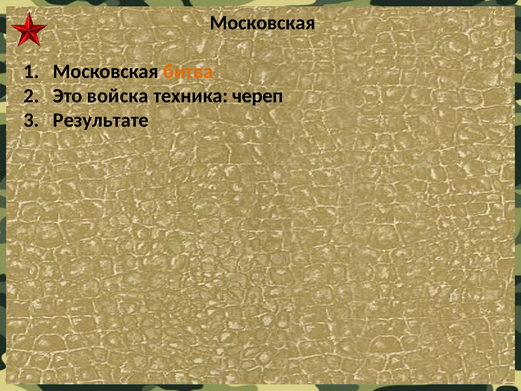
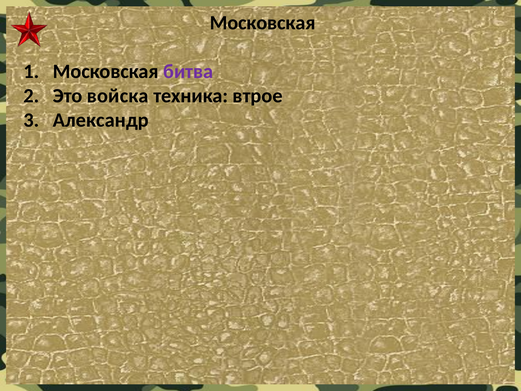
битва colour: orange -> purple
череп: череп -> втрое
Результате: Результате -> Александр
